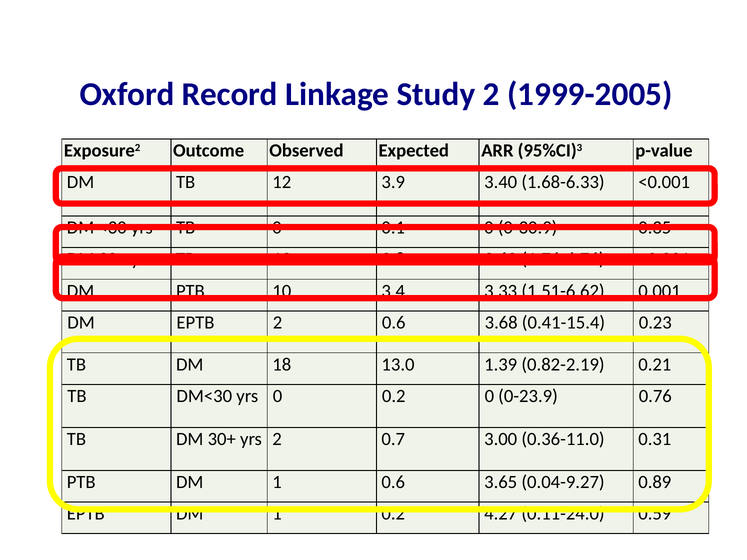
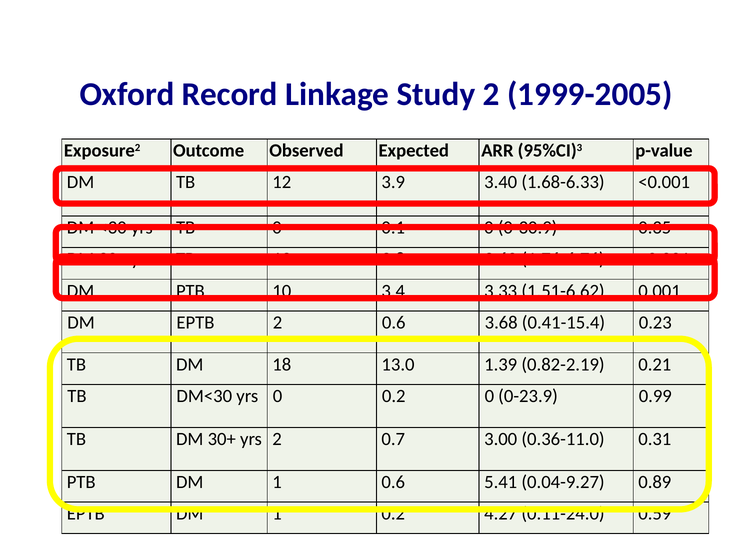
0.76: 0.76 -> 0.99
3.65: 3.65 -> 5.41
